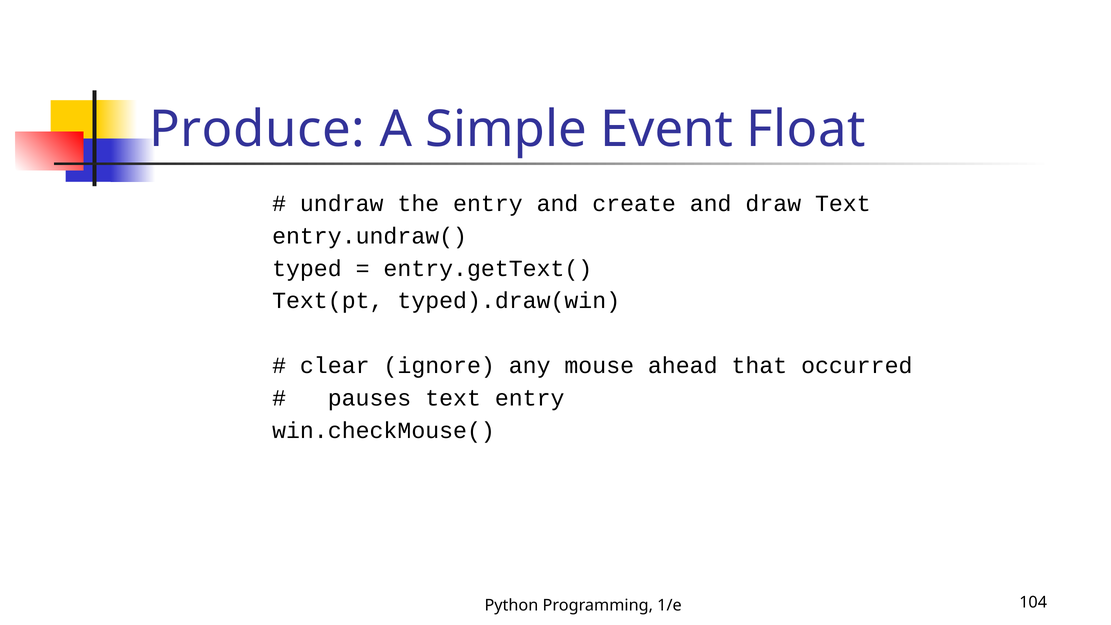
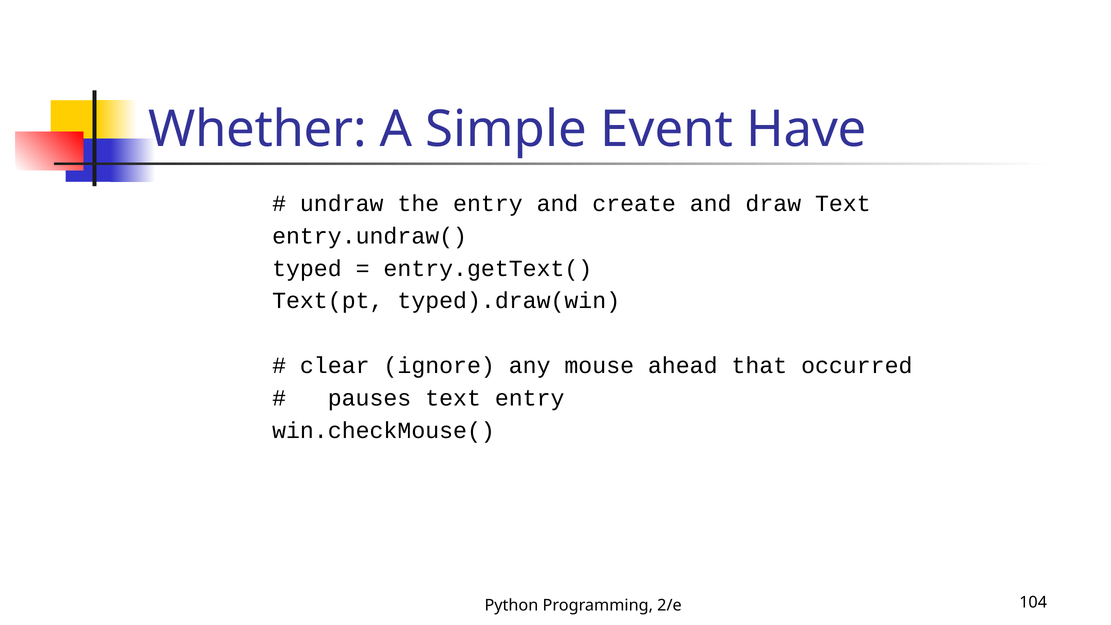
Produce: Produce -> Whether
Float: Float -> Have
1/e: 1/e -> 2/e
